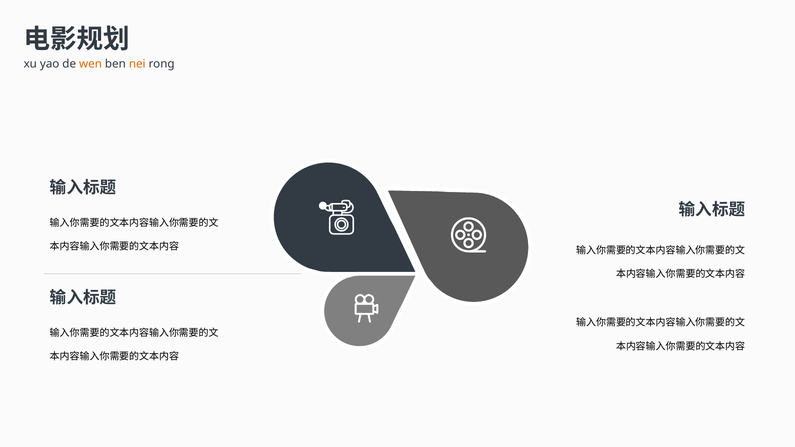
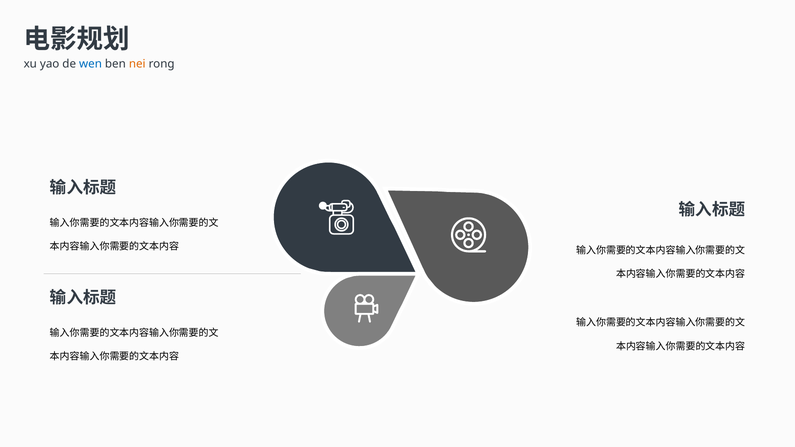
wen colour: orange -> blue
